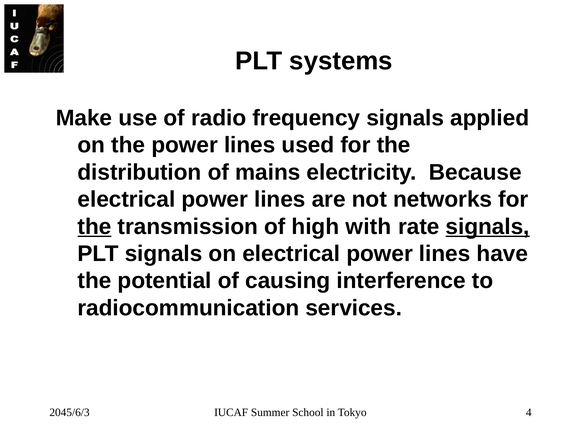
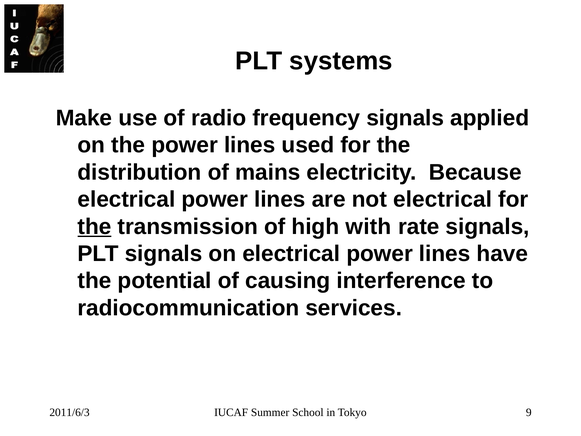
not networks: networks -> electrical
signals at (488, 226) underline: present -> none
2045/6/3: 2045/6/3 -> 2011/6/3
4: 4 -> 9
